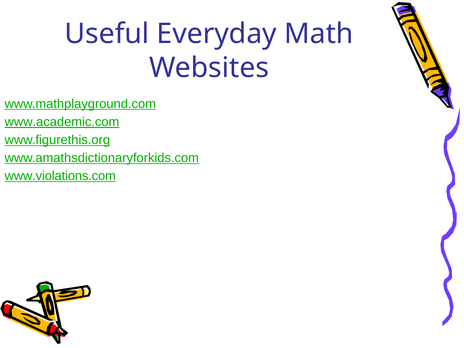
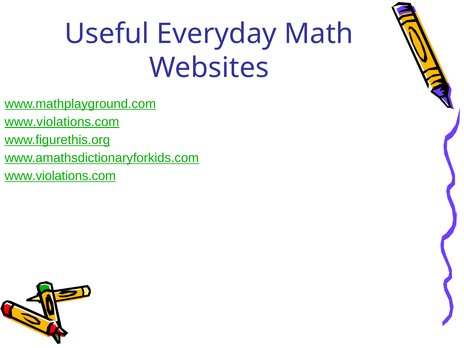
www.academic.com at (62, 122): www.academic.com -> www.violations.com
